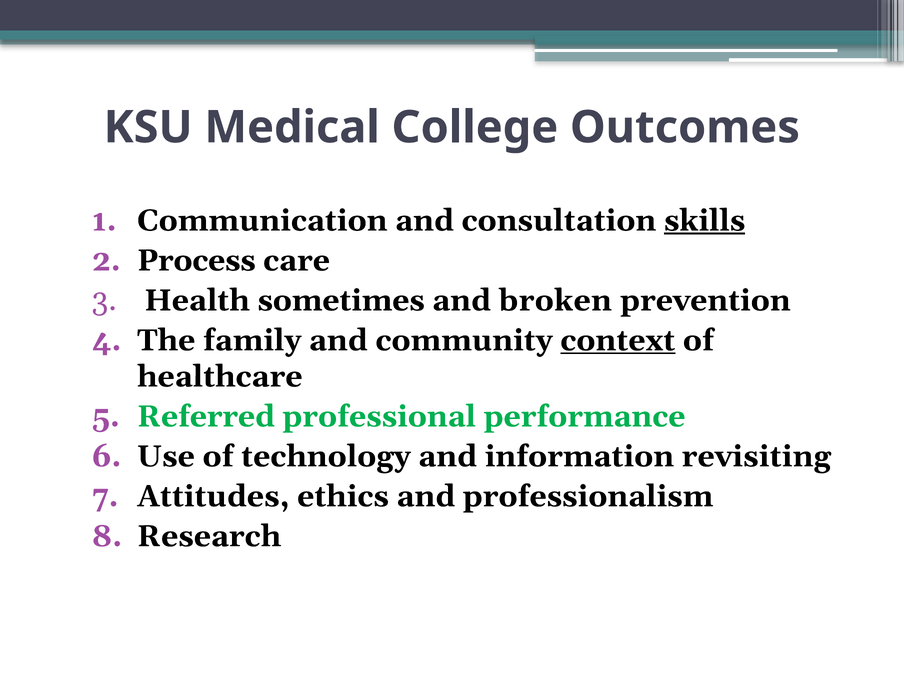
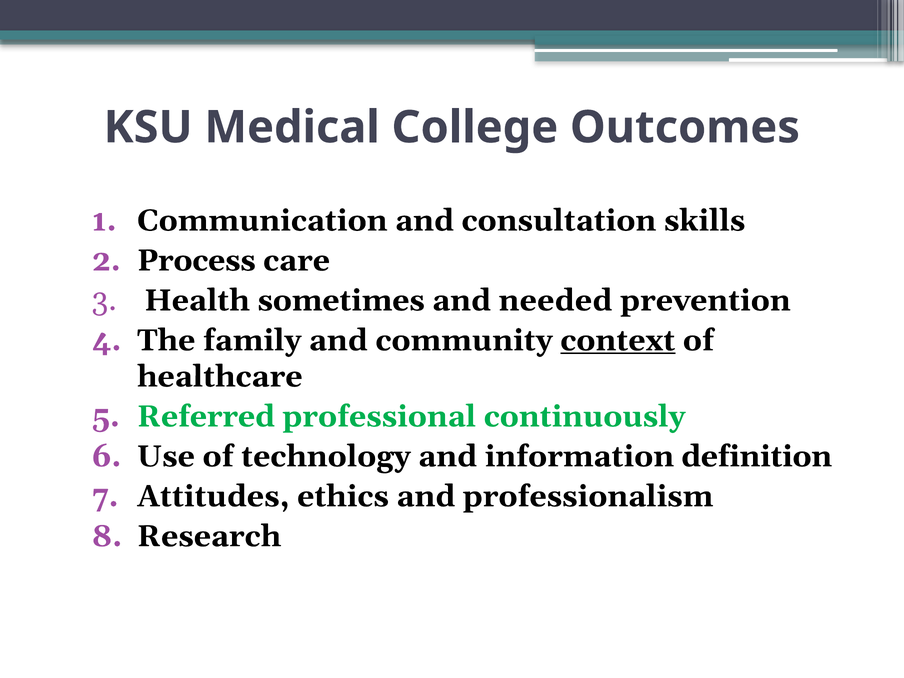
skills underline: present -> none
broken: broken -> needed
performance: performance -> continuously
revisiting: revisiting -> definition
